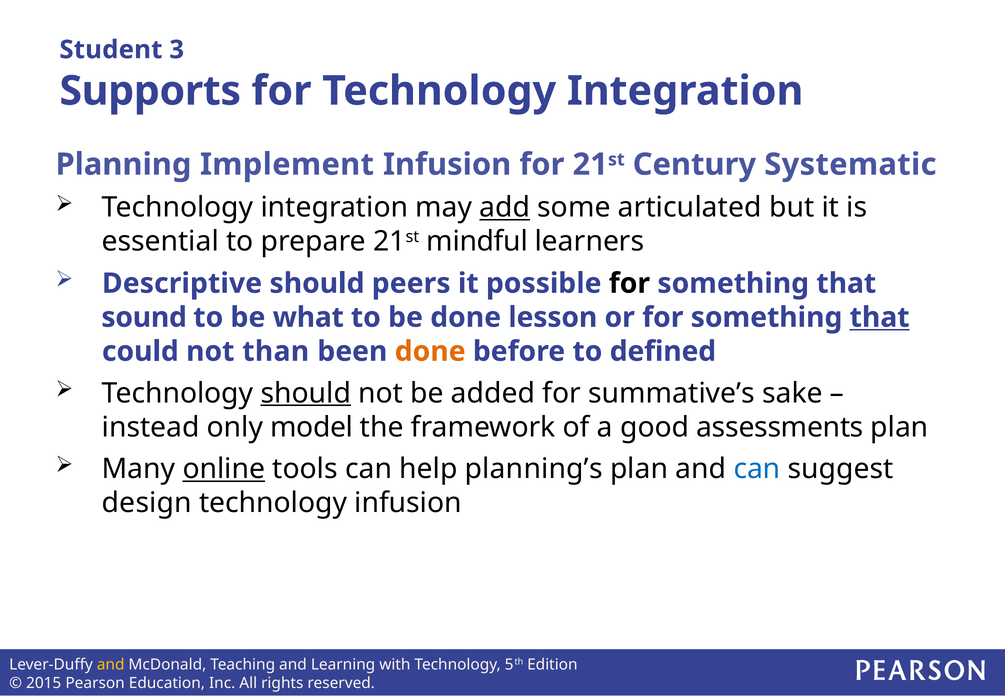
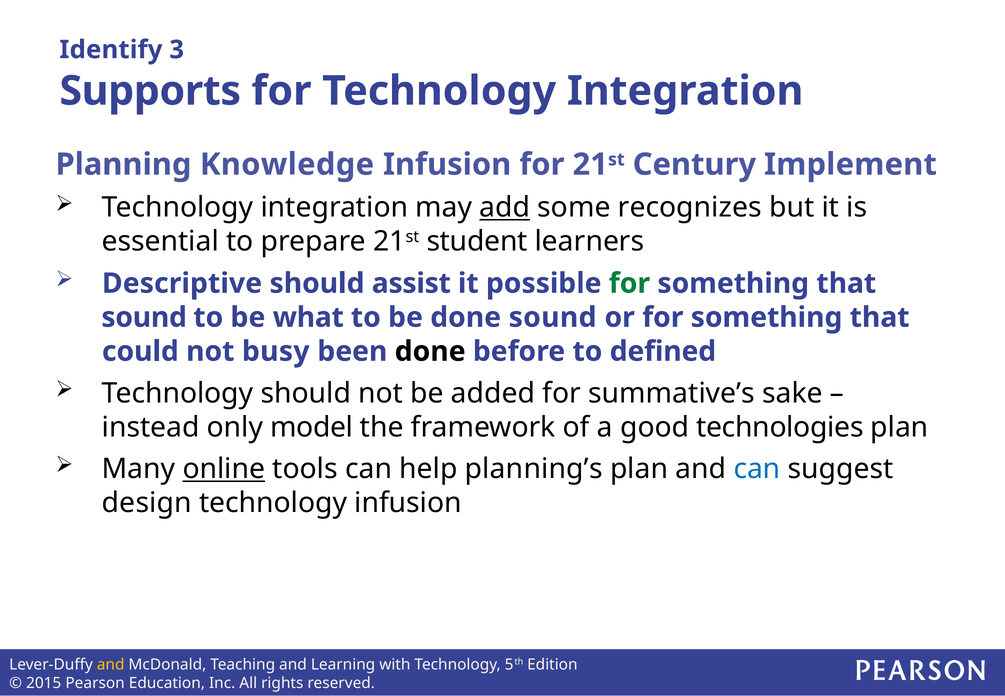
Student: Student -> Identify
Implement: Implement -> Knowledge
Systematic: Systematic -> Implement
articulated: articulated -> recognizes
mindful: mindful -> student
peers: peers -> assist
for at (629, 283) colour: black -> green
done lesson: lesson -> sound
that at (880, 317) underline: present -> none
than: than -> busy
done at (430, 351) colour: orange -> black
should at (306, 393) underline: present -> none
assessments: assessments -> technologies
